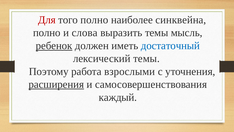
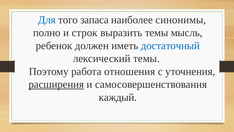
Для colour: red -> blue
того полно: полно -> запаса
синквейна: синквейна -> синонимы
слова: слова -> строк
ребенок underline: present -> none
взрослыми: взрослыми -> отношения
